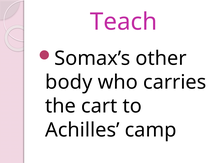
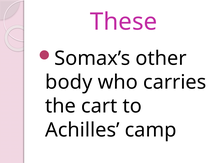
Teach: Teach -> These
